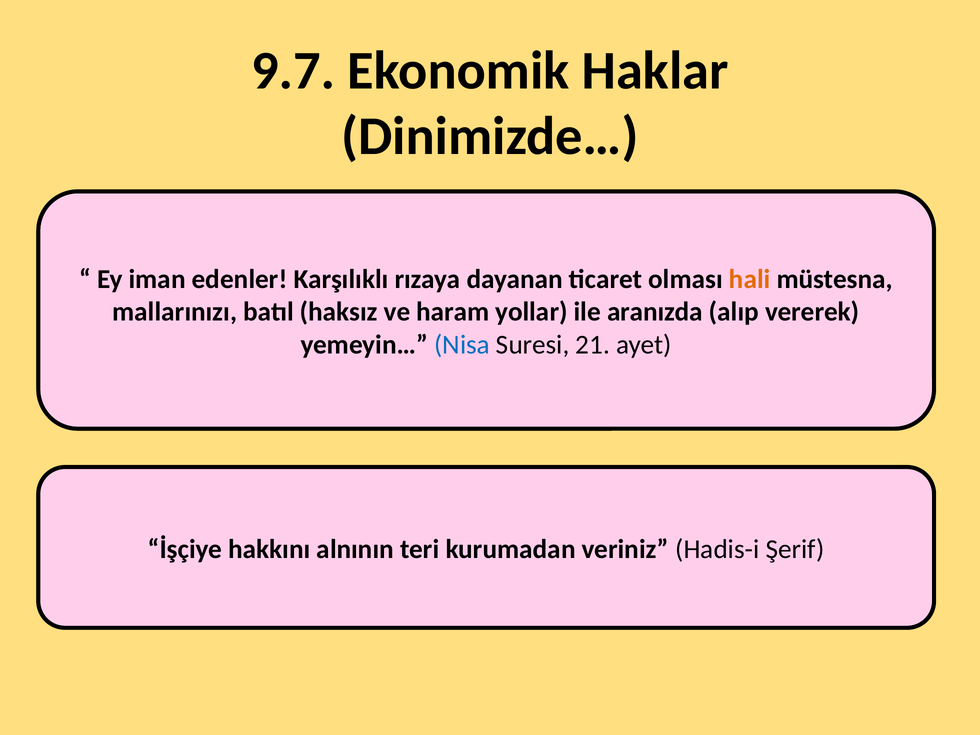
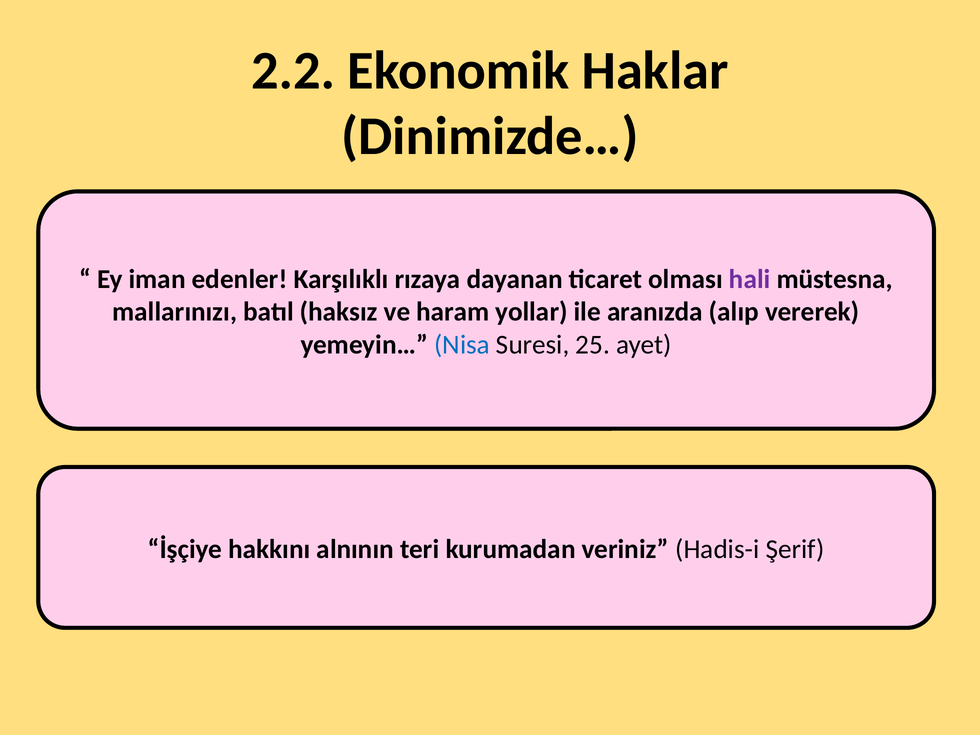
9.7: 9.7 -> 2.2
hali colour: orange -> purple
21: 21 -> 25
